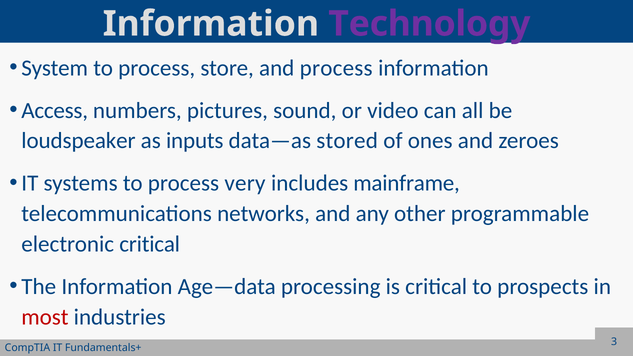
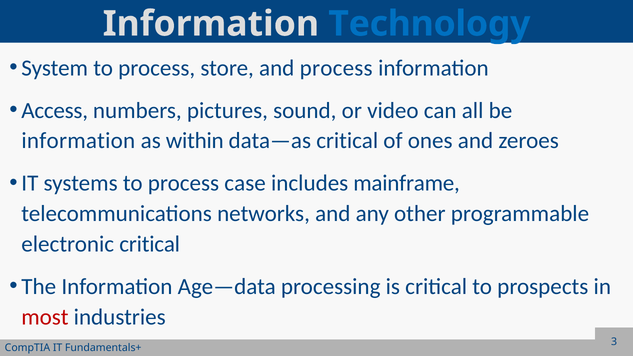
Technology colour: purple -> blue
loudspeaker at (78, 141): loudspeaker -> information
inputs: inputs -> within
data—as stored: stored -> critical
very: very -> case
